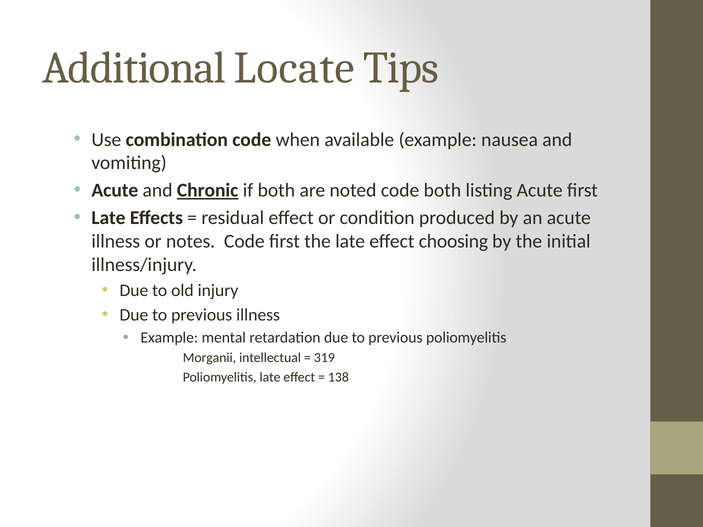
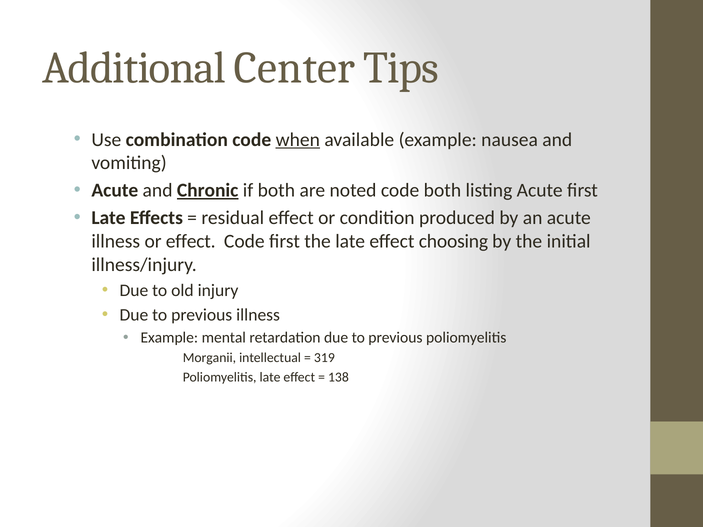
Locate: Locate -> Center
when underline: none -> present
or notes: notes -> effect
